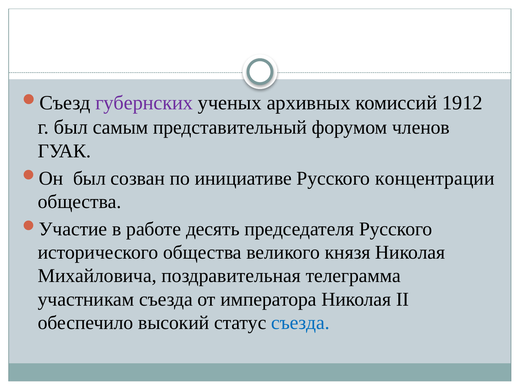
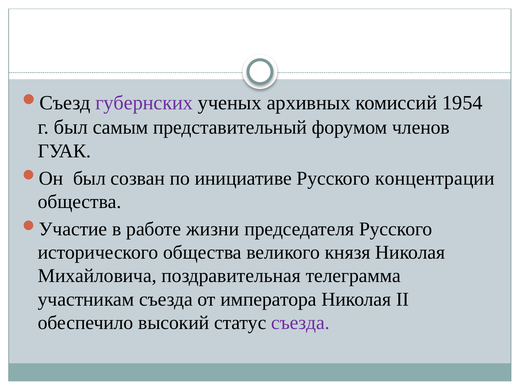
1912: 1912 -> 1954
десять: десять -> жизни
съезда at (300, 323) colour: blue -> purple
